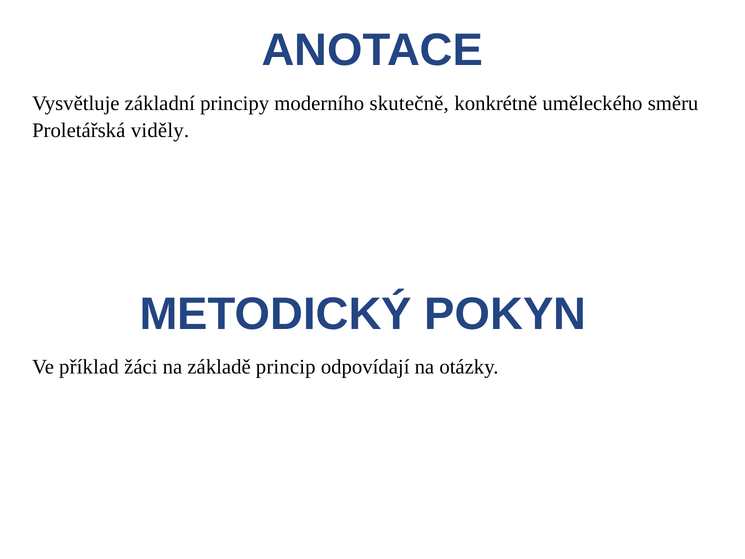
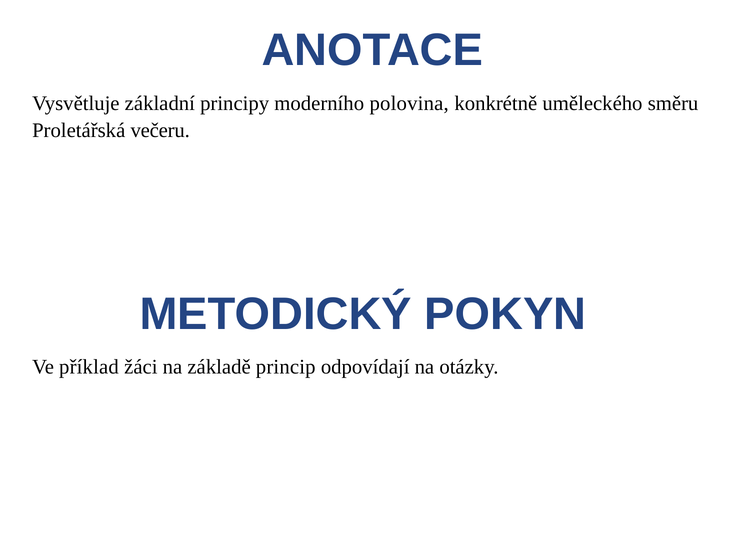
skutečně: skutečně -> polovina
viděly: viděly -> večeru
